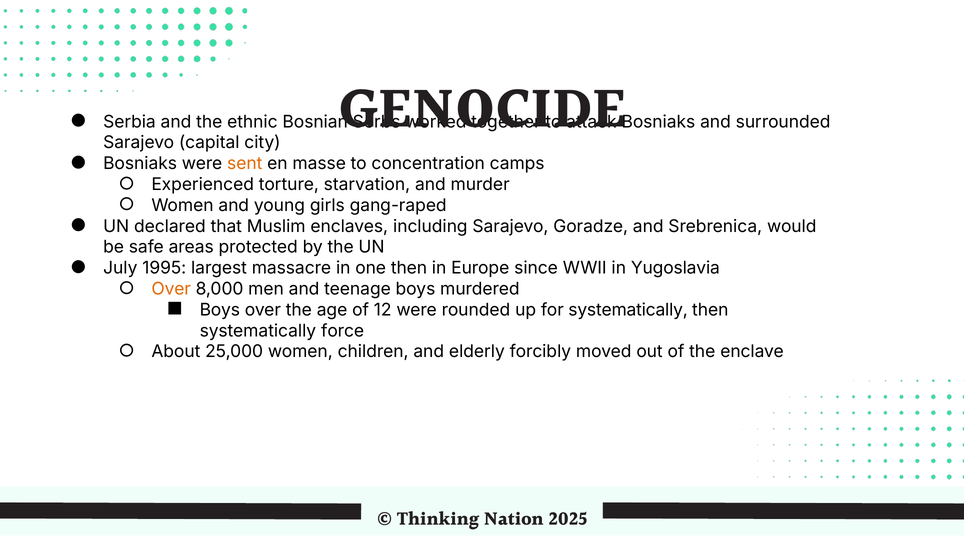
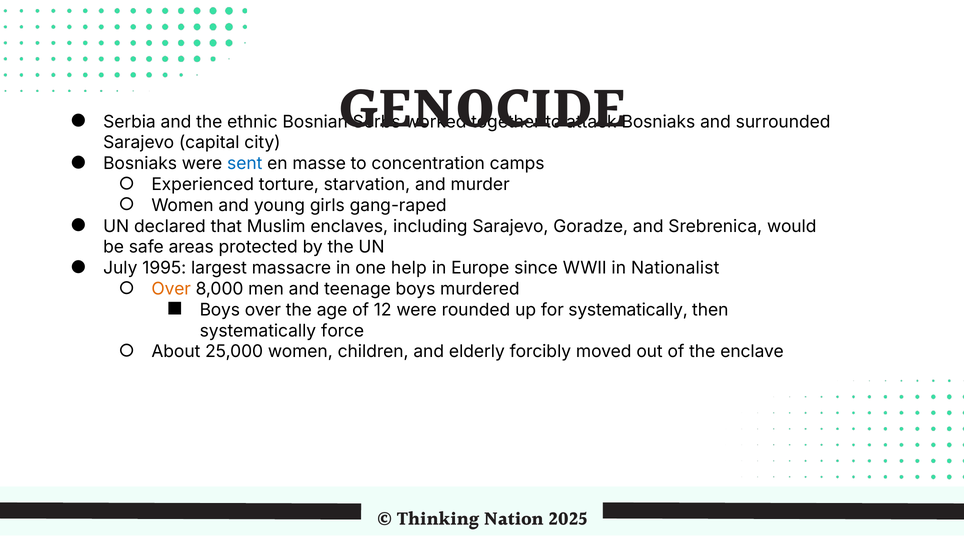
sent colour: orange -> blue
one then: then -> help
Yugoslavia: Yugoslavia -> Nationalist
